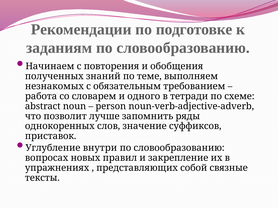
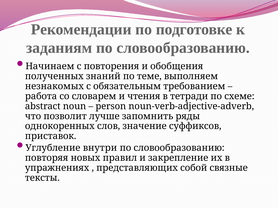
одного: одного -> чтения
вопросах: вопросах -> повторяя
